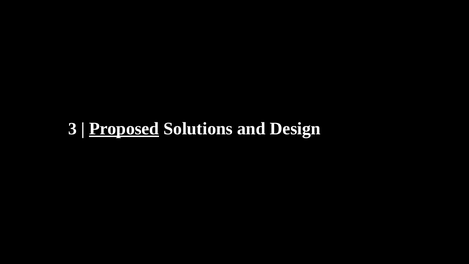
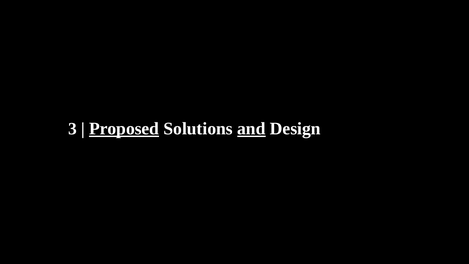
and underline: none -> present
